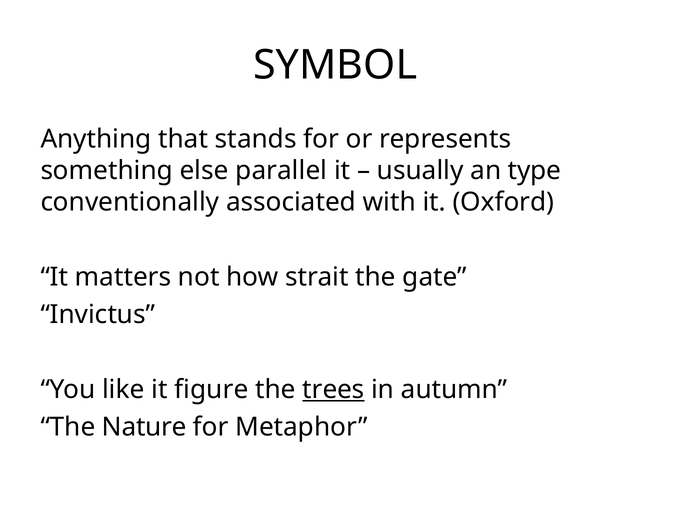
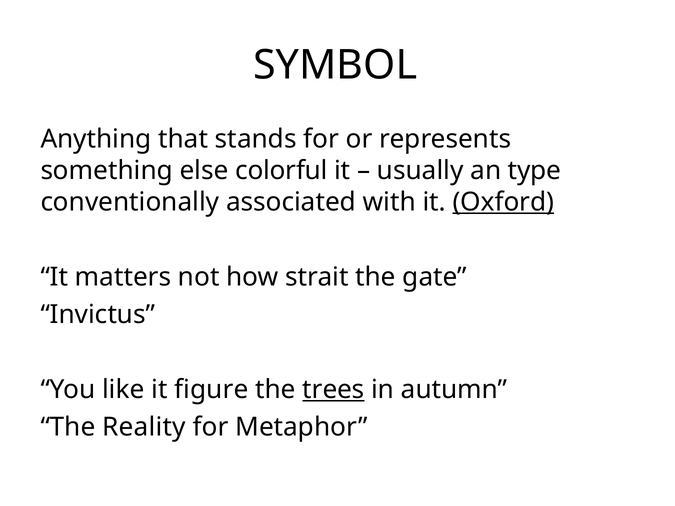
parallel: parallel -> colorful
Oxford underline: none -> present
Nature: Nature -> Reality
